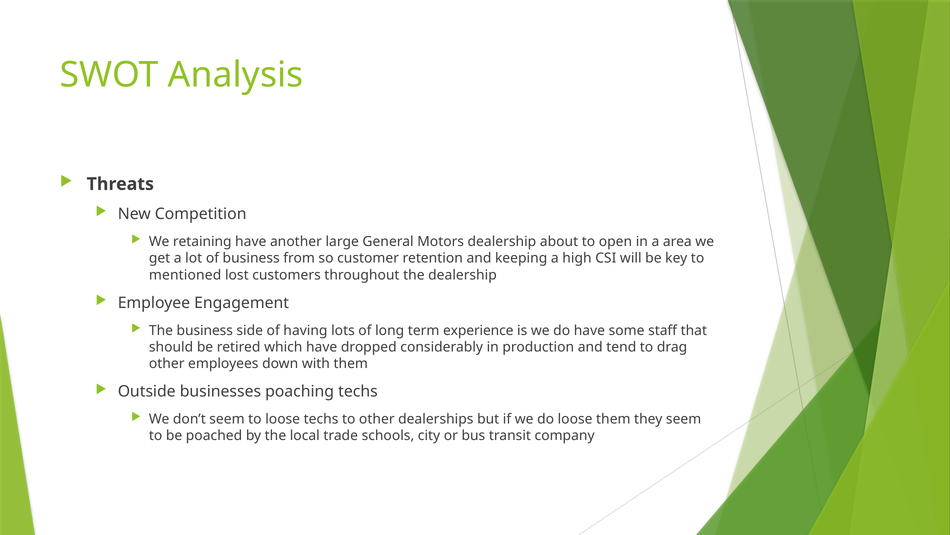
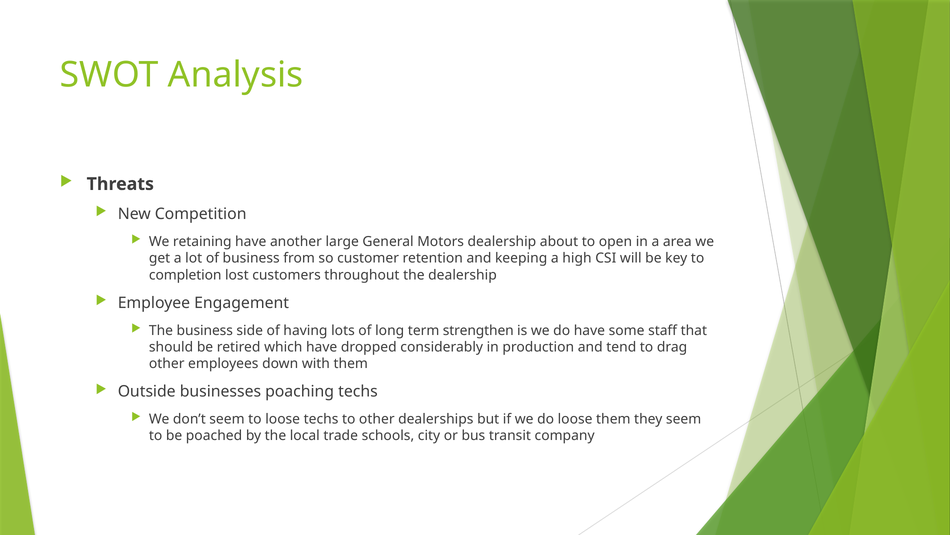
mentioned: mentioned -> completion
experience: experience -> strengthen
